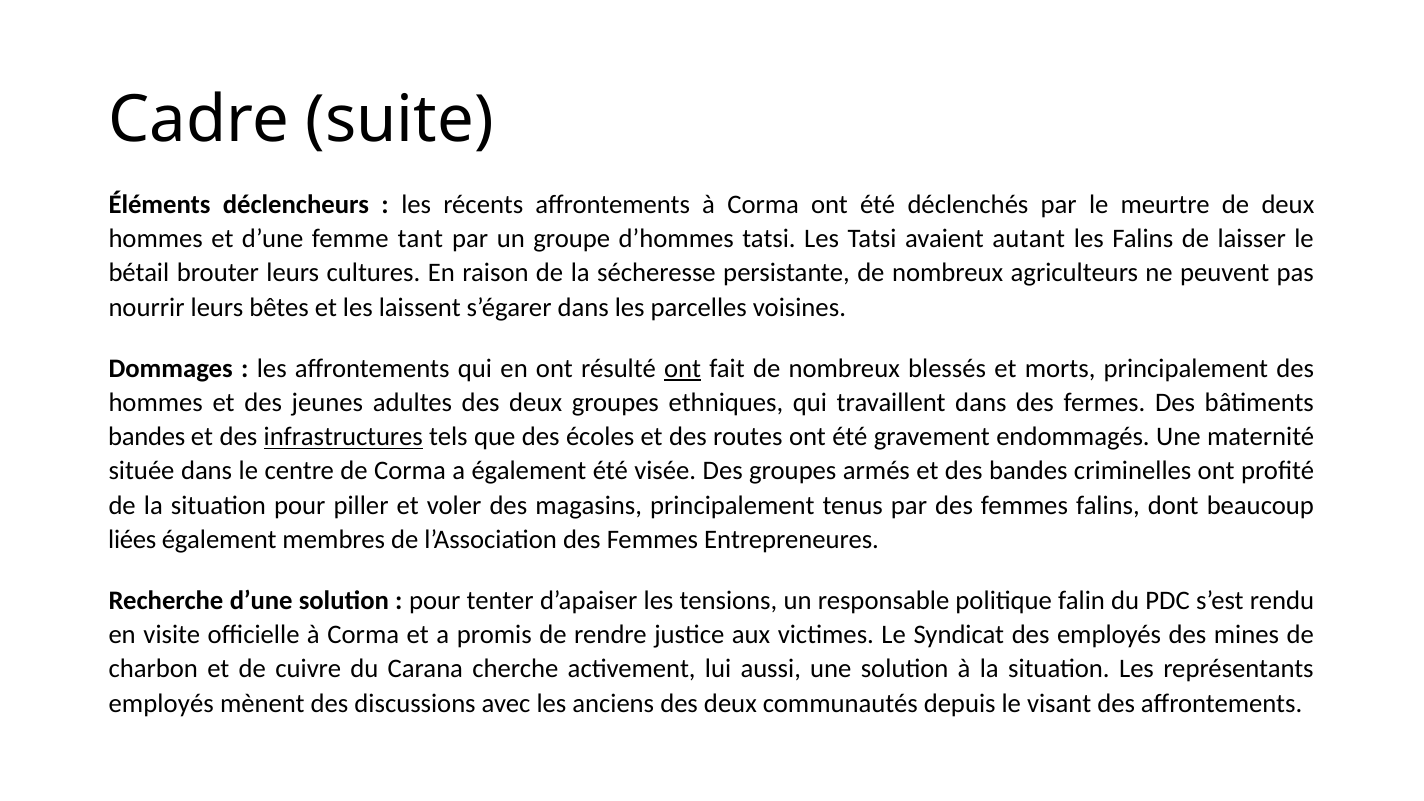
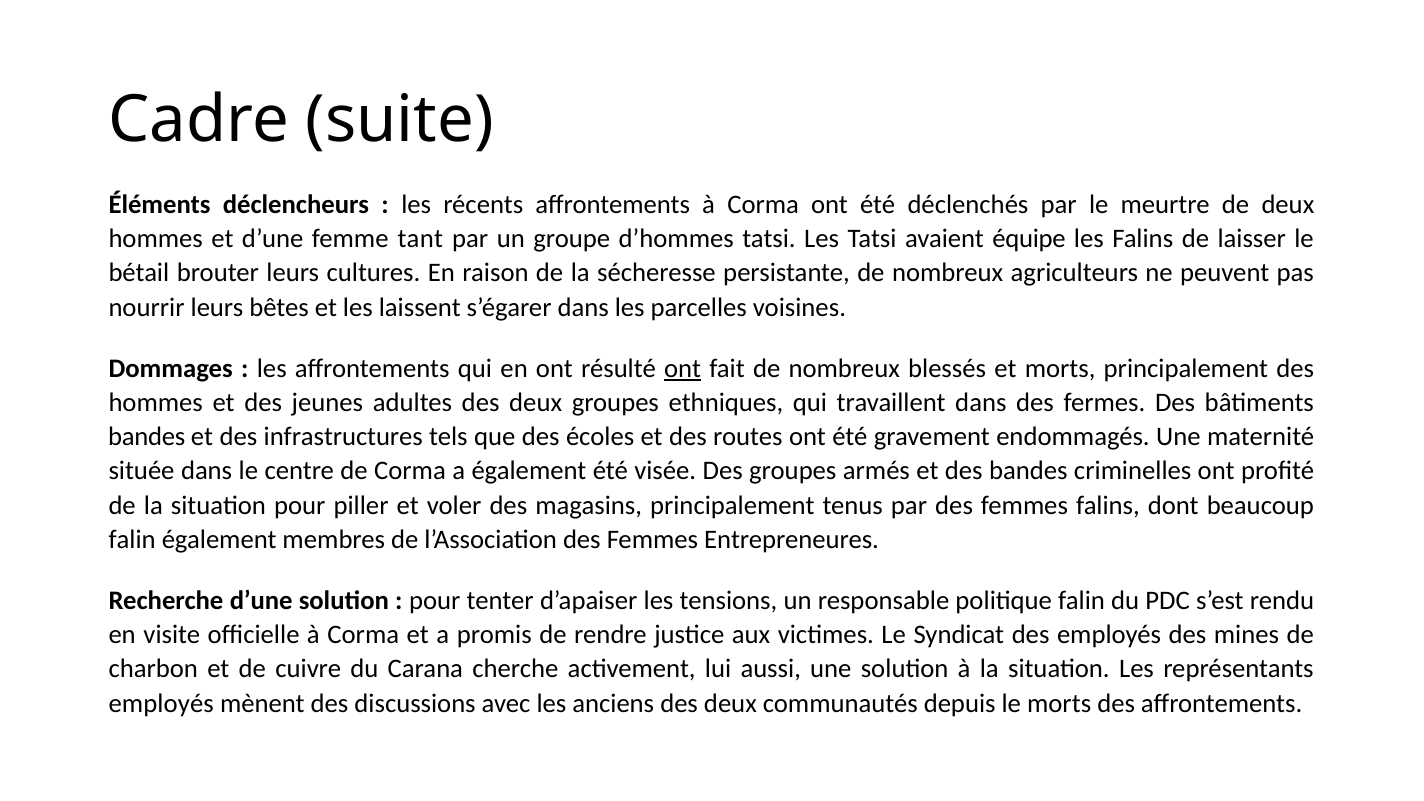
autant: autant -> équipe
infrastructures underline: present -> none
liées at (132, 540): liées -> falin
le visant: visant -> morts
